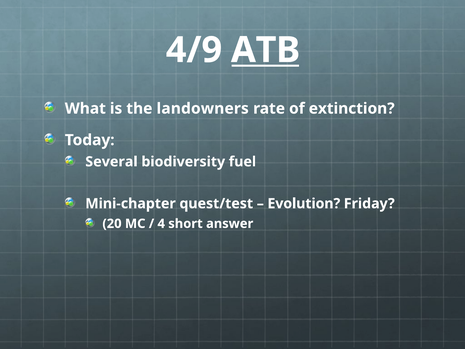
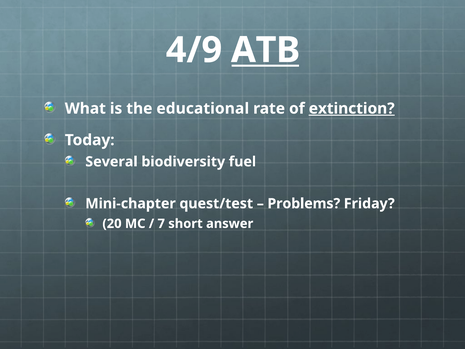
landowners: landowners -> educational
extinction underline: none -> present
Evolution: Evolution -> Problems
4: 4 -> 7
